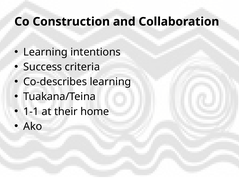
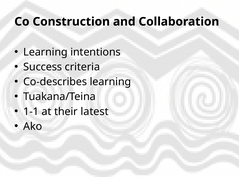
home: home -> latest
